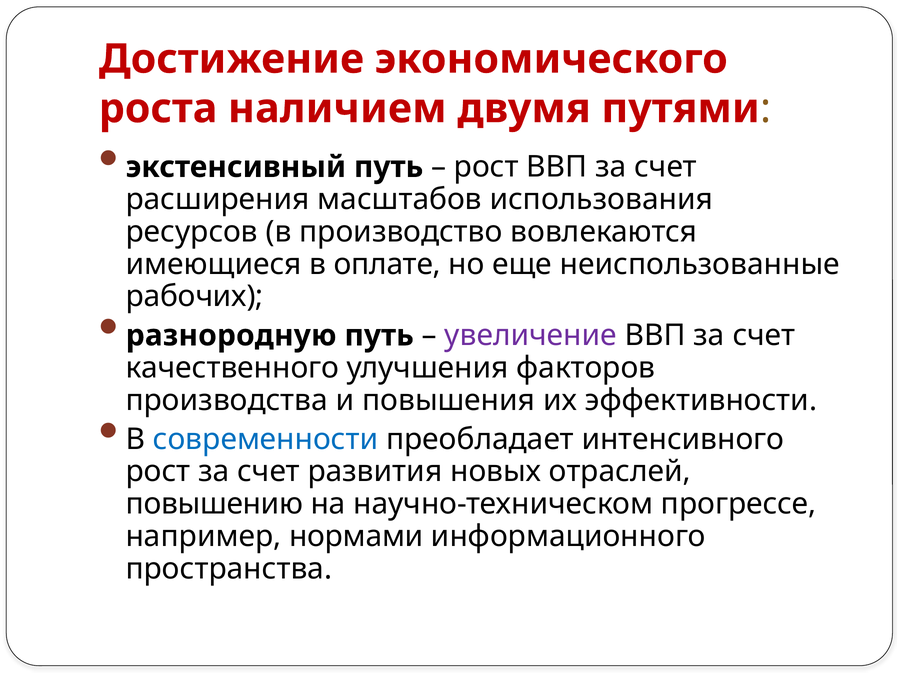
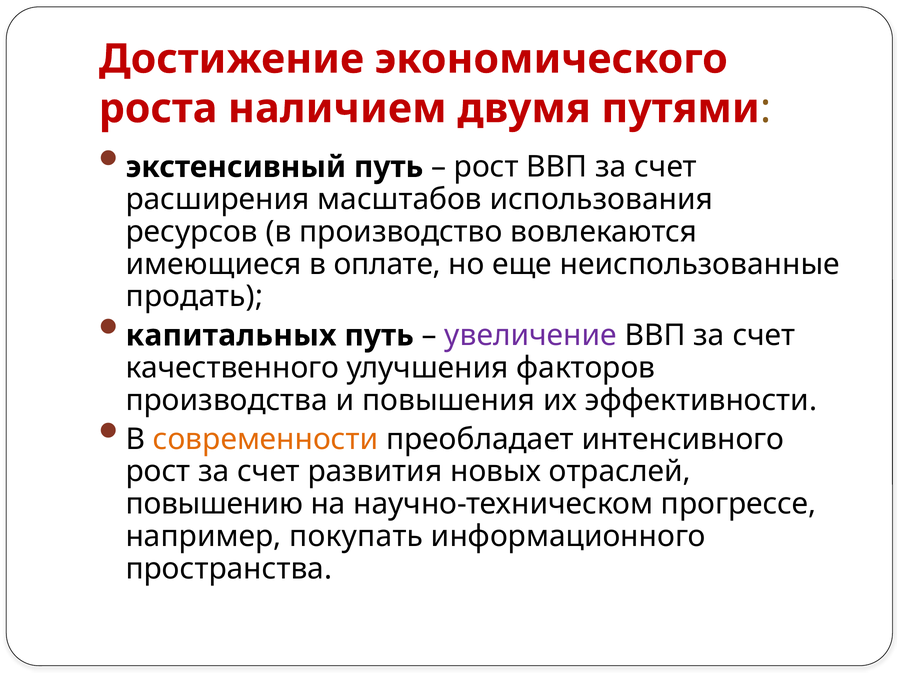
рабочих: рабочих -> продать
разнородную: разнородную -> капитальных
современности colour: blue -> orange
нормами: нормами -> покупать
